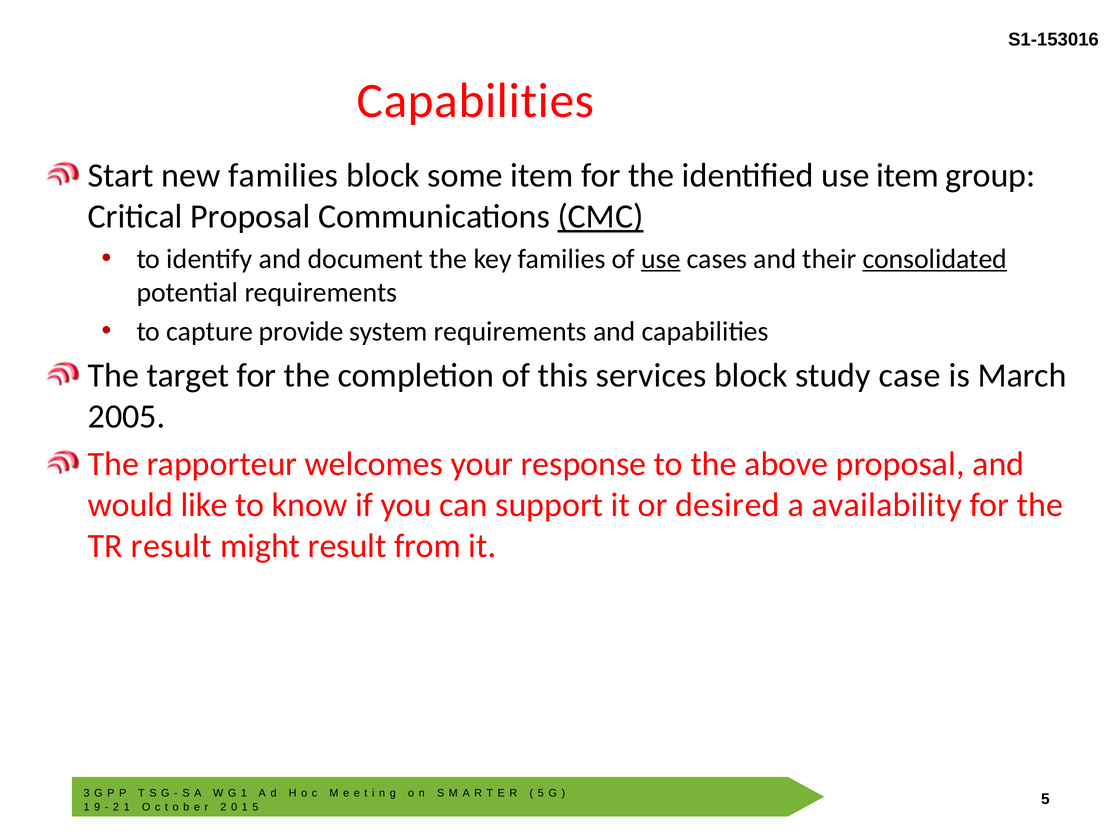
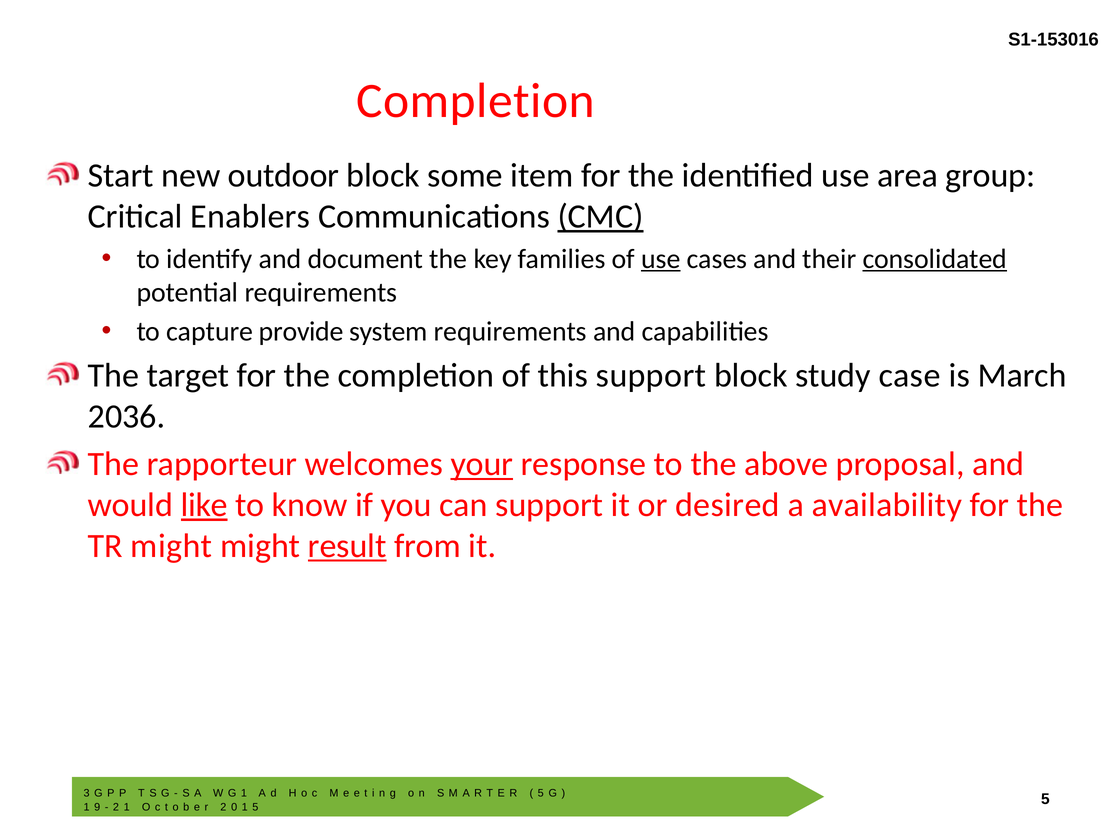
Capabilities at (475, 101): Capabilities -> Completion
new families: families -> outdoor
use item: item -> area
Critical Proposal: Proposal -> Enablers
this services: services -> support
2005: 2005 -> 2036
your underline: none -> present
like underline: none -> present
TR result: result -> might
result at (347, 546) underline: none -> present
